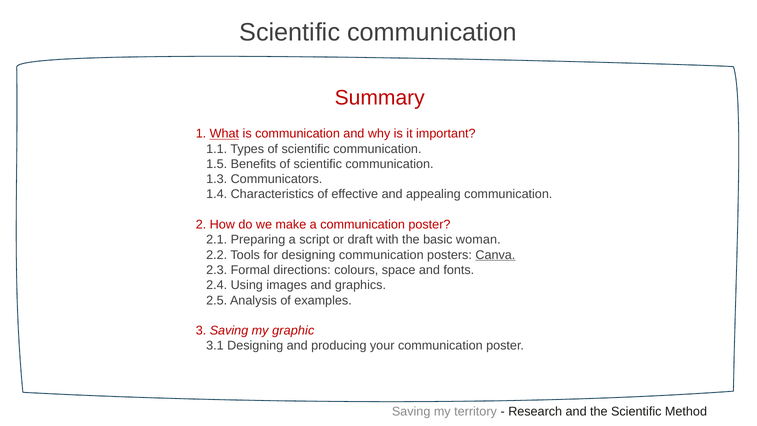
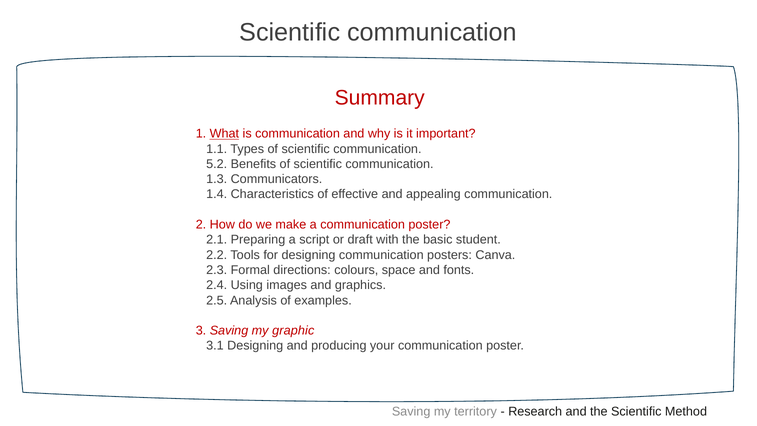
1.5: 1.5 -> 5.2
woman: woman -> student
Canva underline: present -> none
